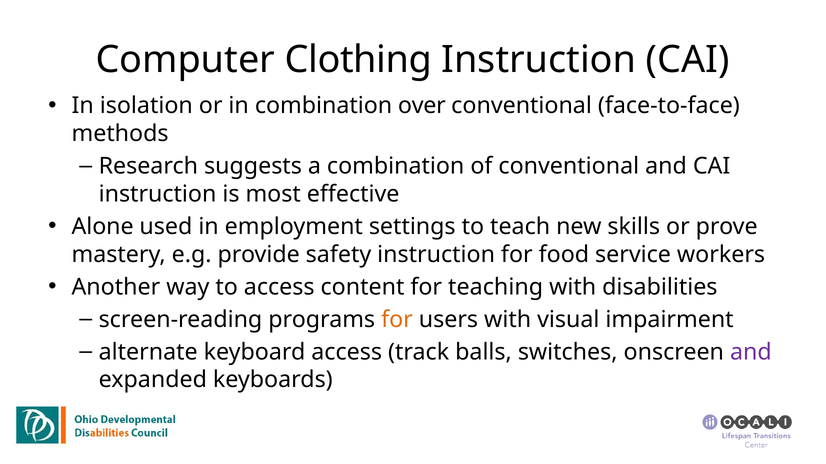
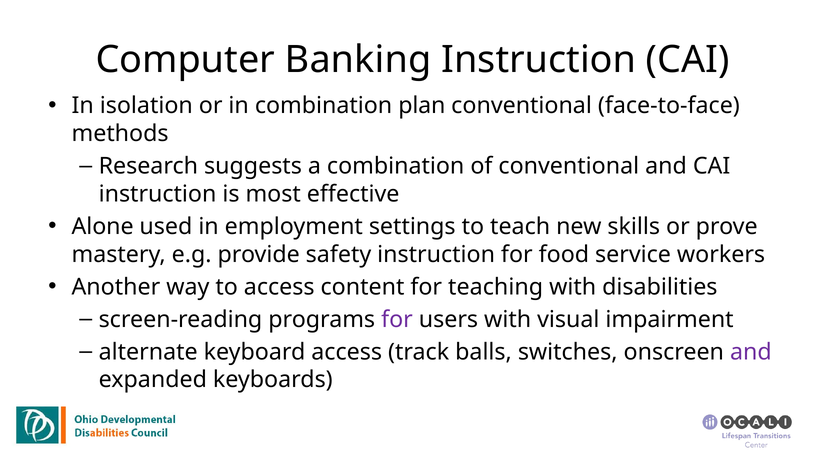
Clothing: Clothing -> Banking
over: over -> plan
for at (397, 320) colour: orange -> purple
